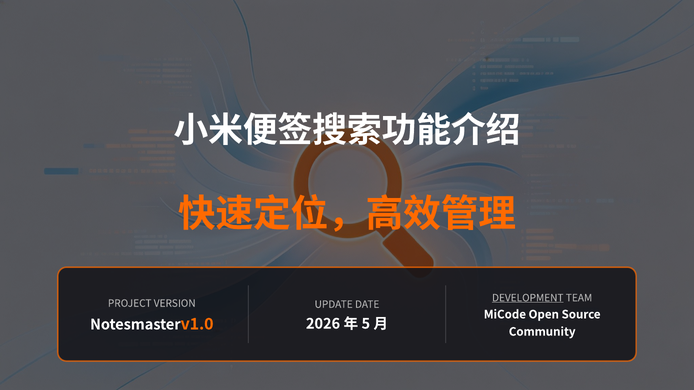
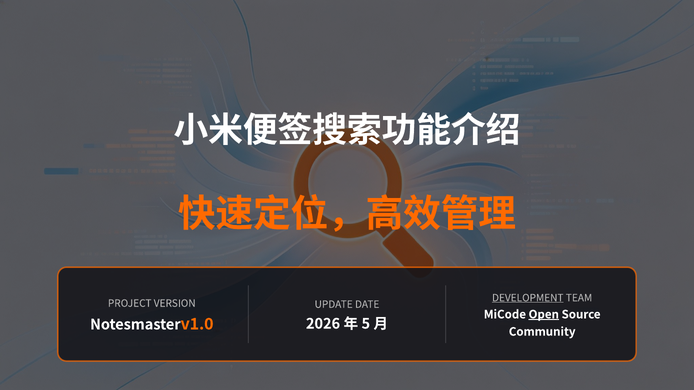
Open underline: none -> present
